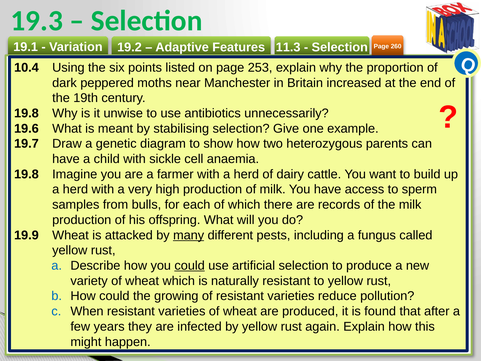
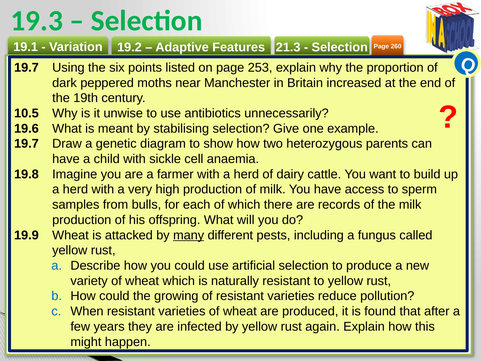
11.3: 11.3 -> 21.3
10.4 at (26, 68): 10.4 -> 19.7
19.8 at (26, 113): 19.8 -> 10.5
could at (190, 265) underline: present -> none
